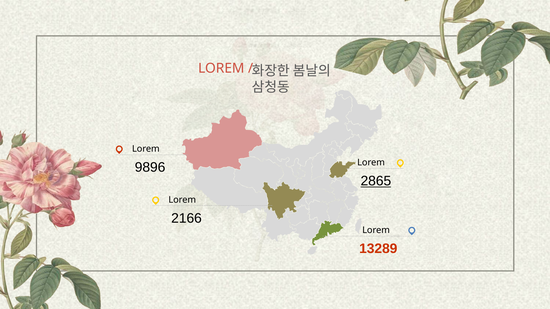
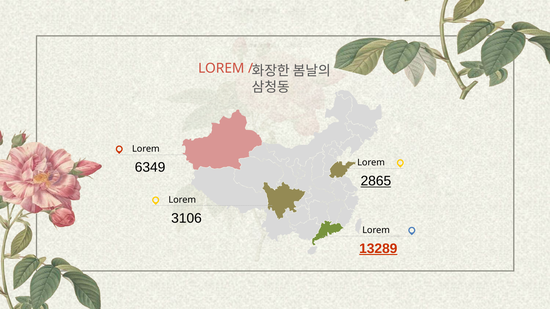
9896: 9896 -> 6349
2166: 2166 -> 3106
13289 underline: none -> present
